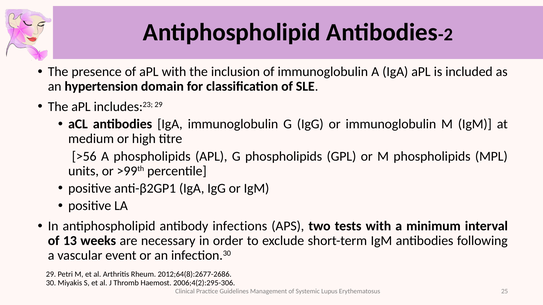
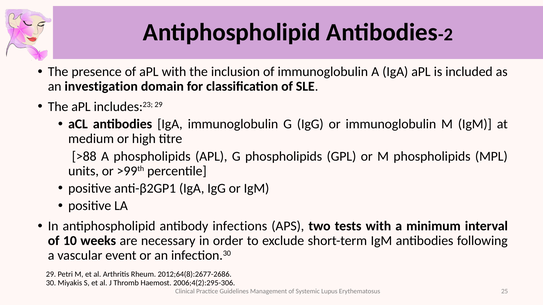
hypertension: hypertension -> investigation
>56: >56 -> >88
13: 13 -> 10
